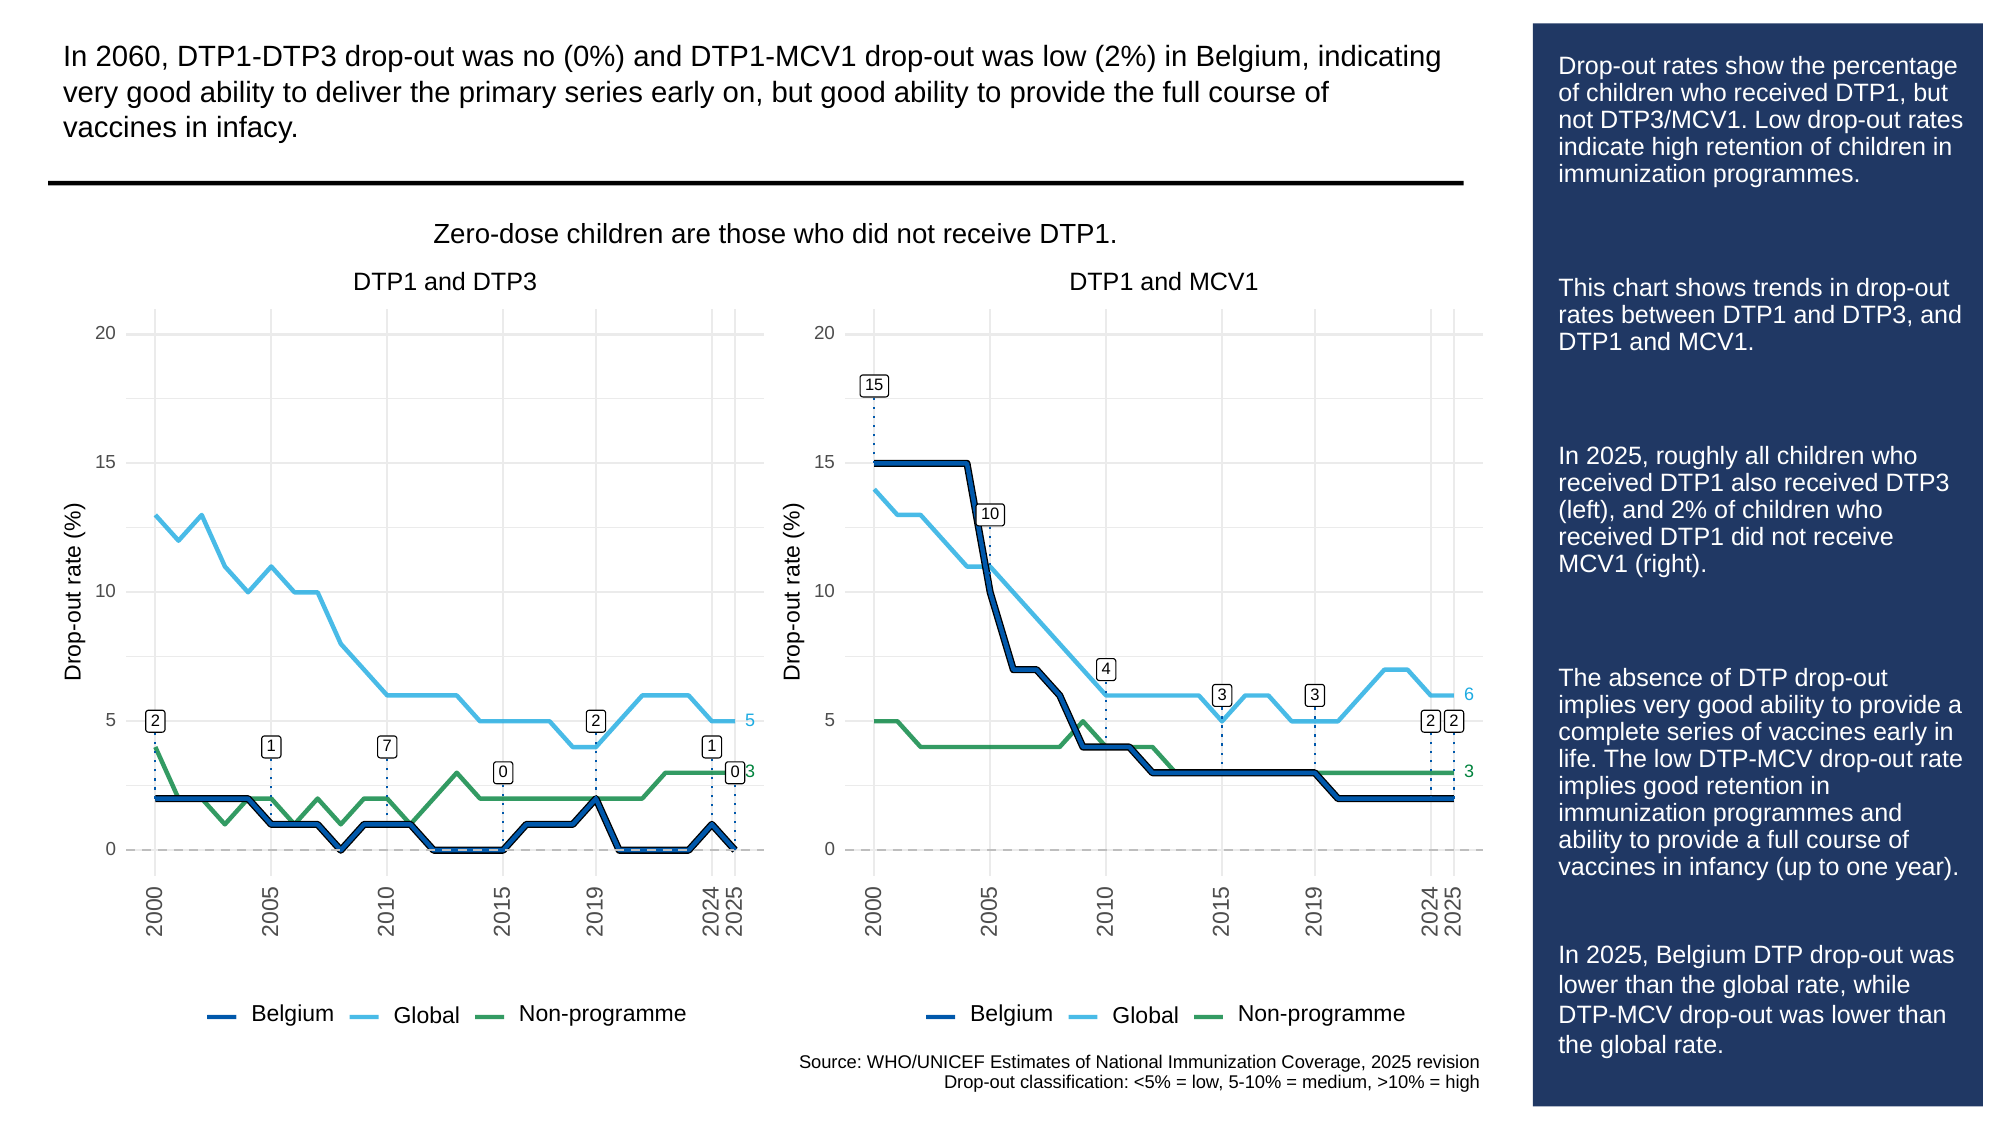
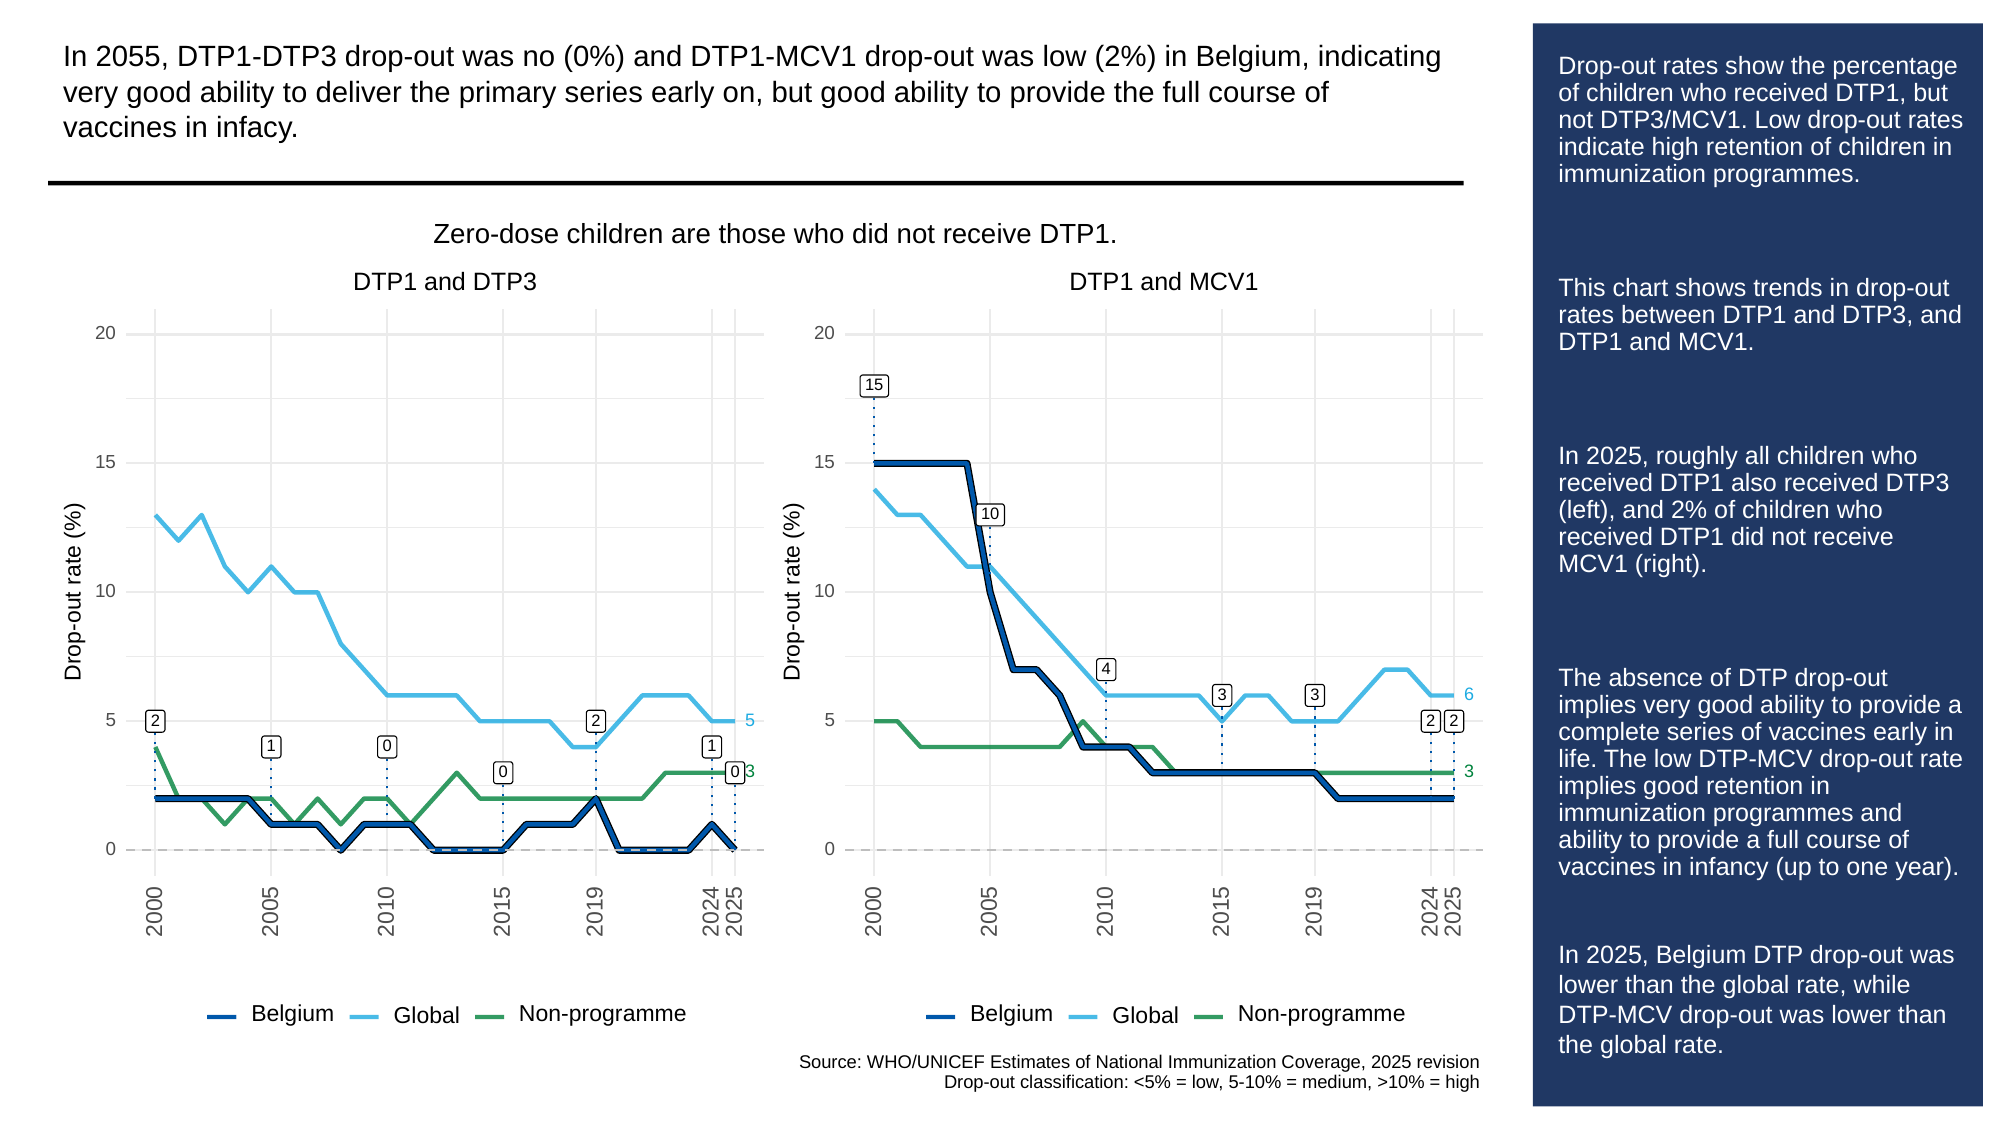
2060: 2060 -> 2055
7 at (387, 746): 7 -> 0
